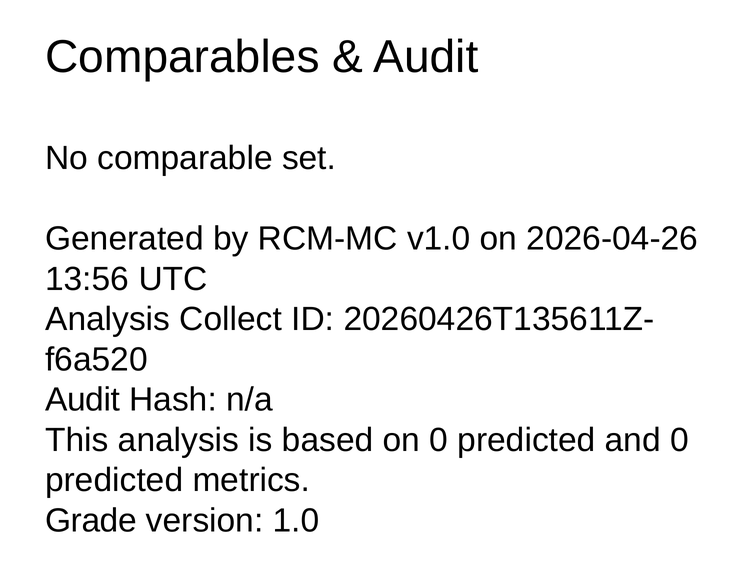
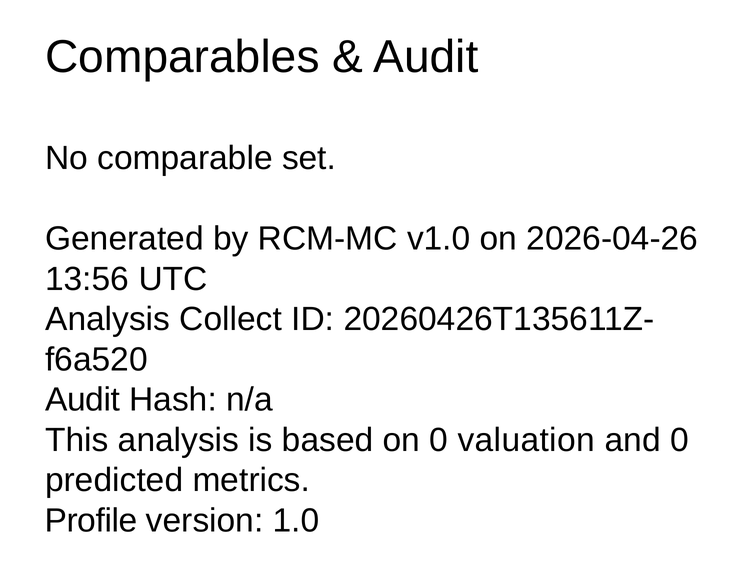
on 0 predicted: predicted -> valuation
Grade: Grade -> Profile
